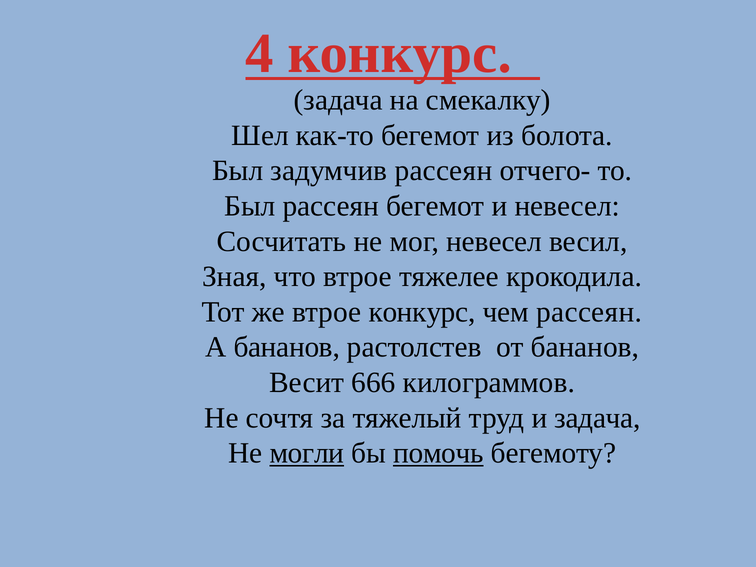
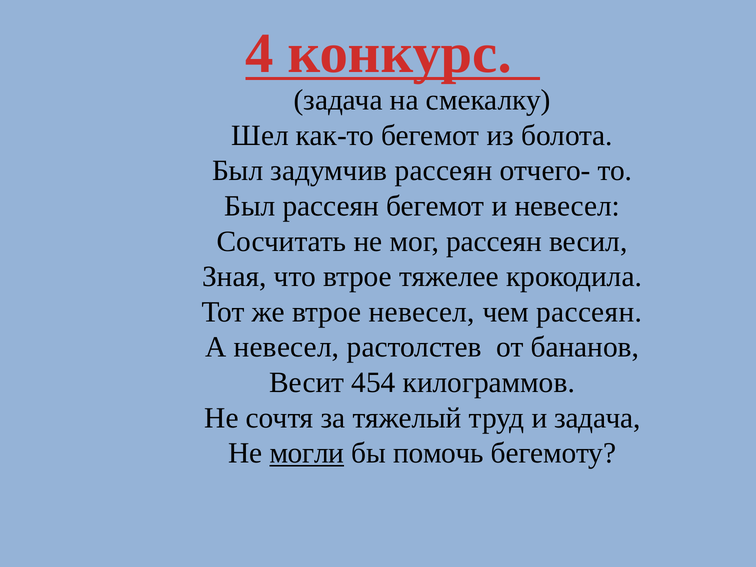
мог невесел: невесел -> рассеян
втрое конкурс: конкурс -> невесел
А бананов: бананов -> невесел
666: 666 -> 454
помочь underline: present -> none
